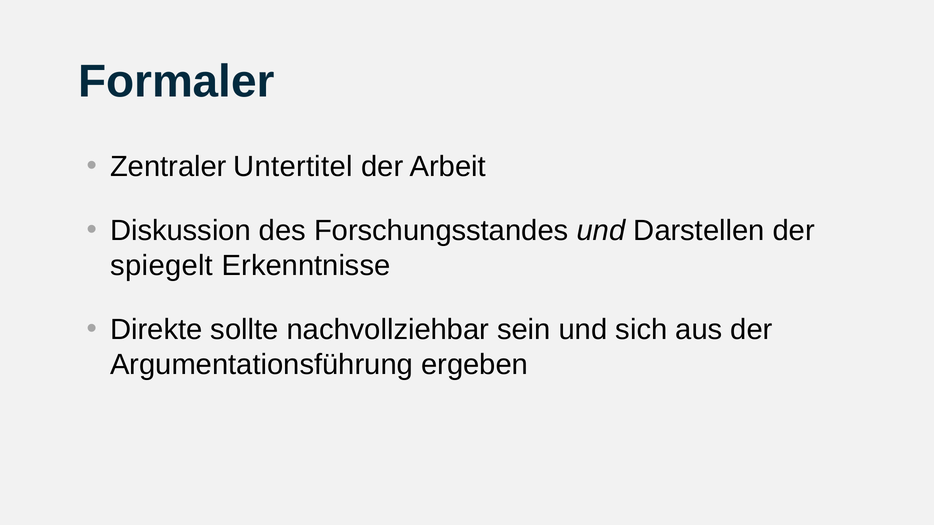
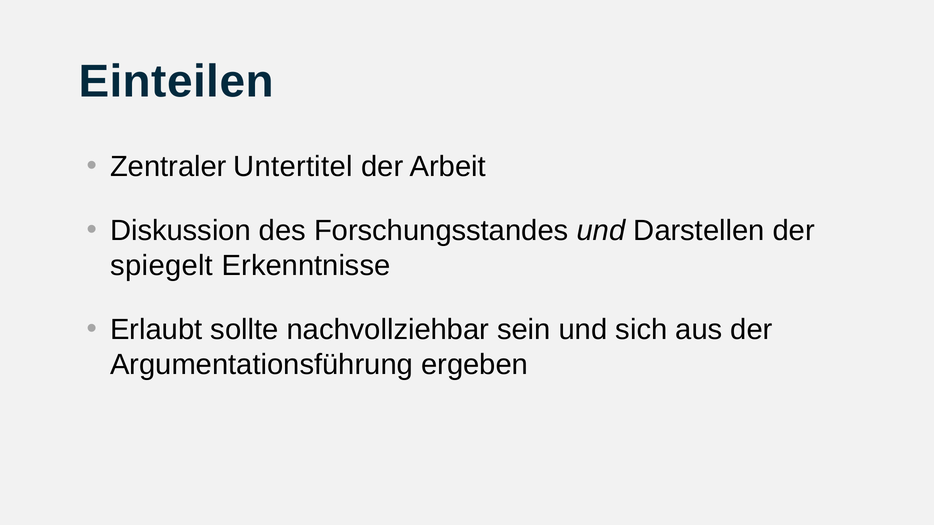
Formaler: Formaler -> Einteilen
Direkte: Direkte -> Erlaubt
